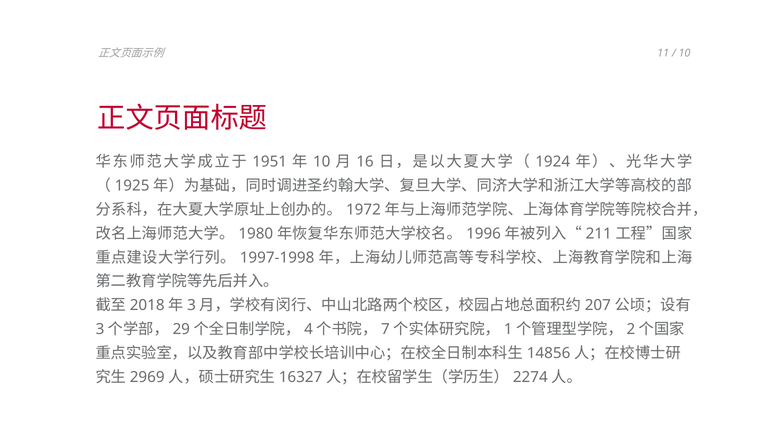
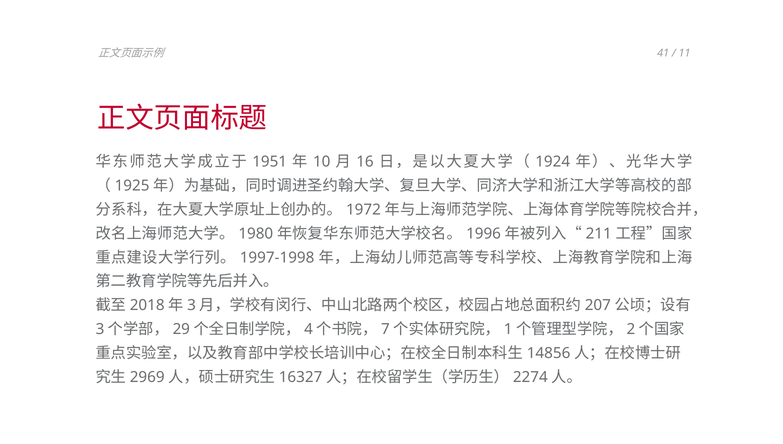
11: 11 -> 41
10 at (685, 53): 10 -> 11
